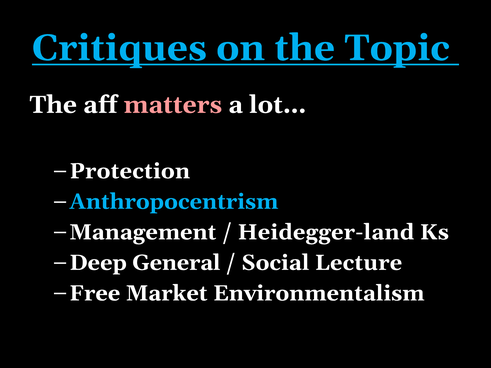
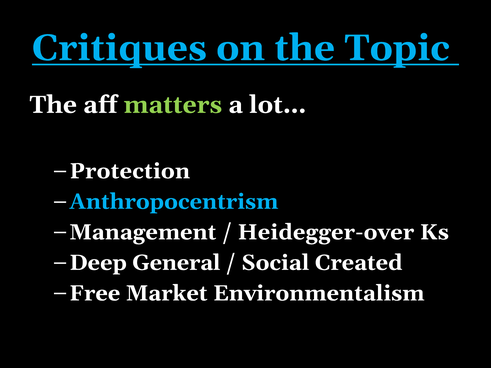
matters colour: pink -> light green
Heidegger-land: Heidegger-land -> Heidegger-over
Lecture: Lecture -> Created
